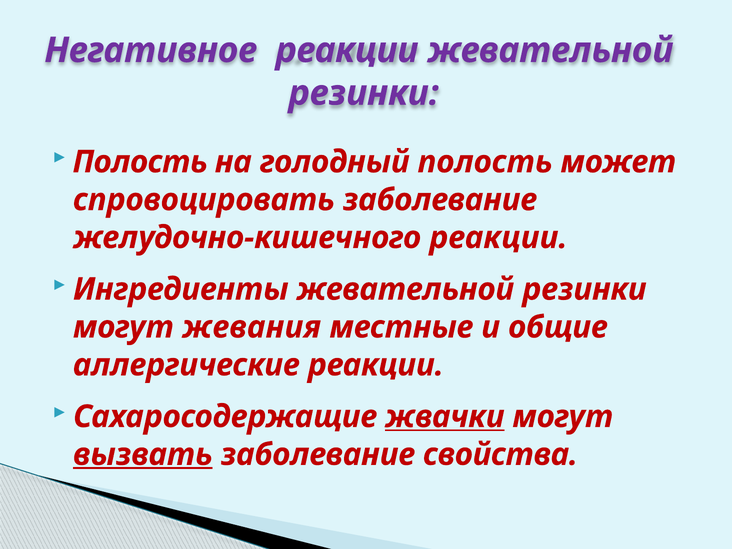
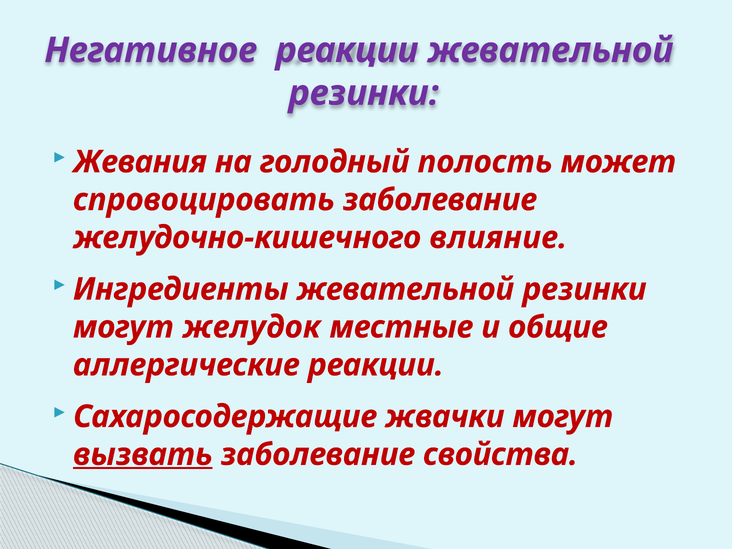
Полость at (140, 162): Полость -> Жевания
желудочно-кишечного реакции: реакции -> влияние
жевания: жевания -> желудок
жвачки underline: present -> none
